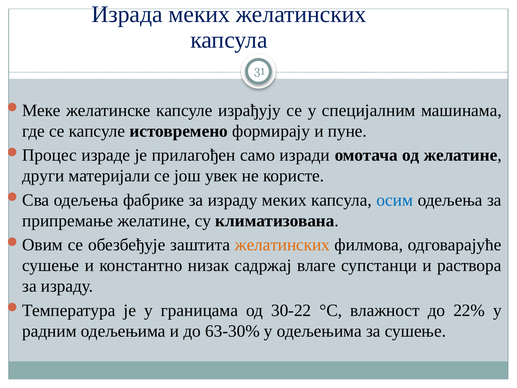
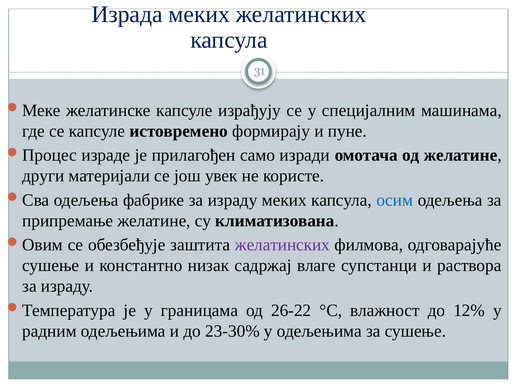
желатинских at (282, 245) colour: orange -> purple
30-22: 30-22 -> 26-22
22%: 22% -> 12%
63-30%: 63-30% -> 23-30%
